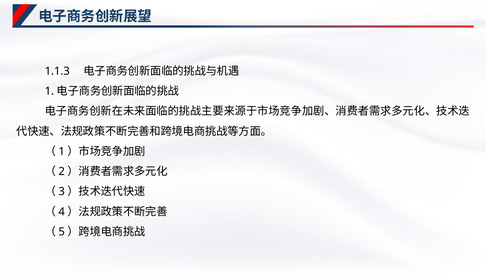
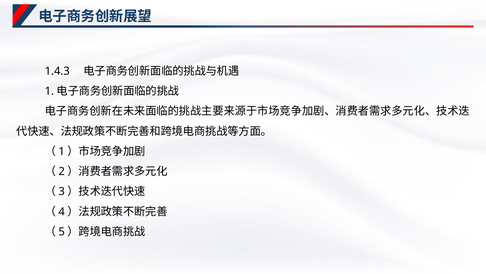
1.1.3: 1.1.3 -> 1.4.3
